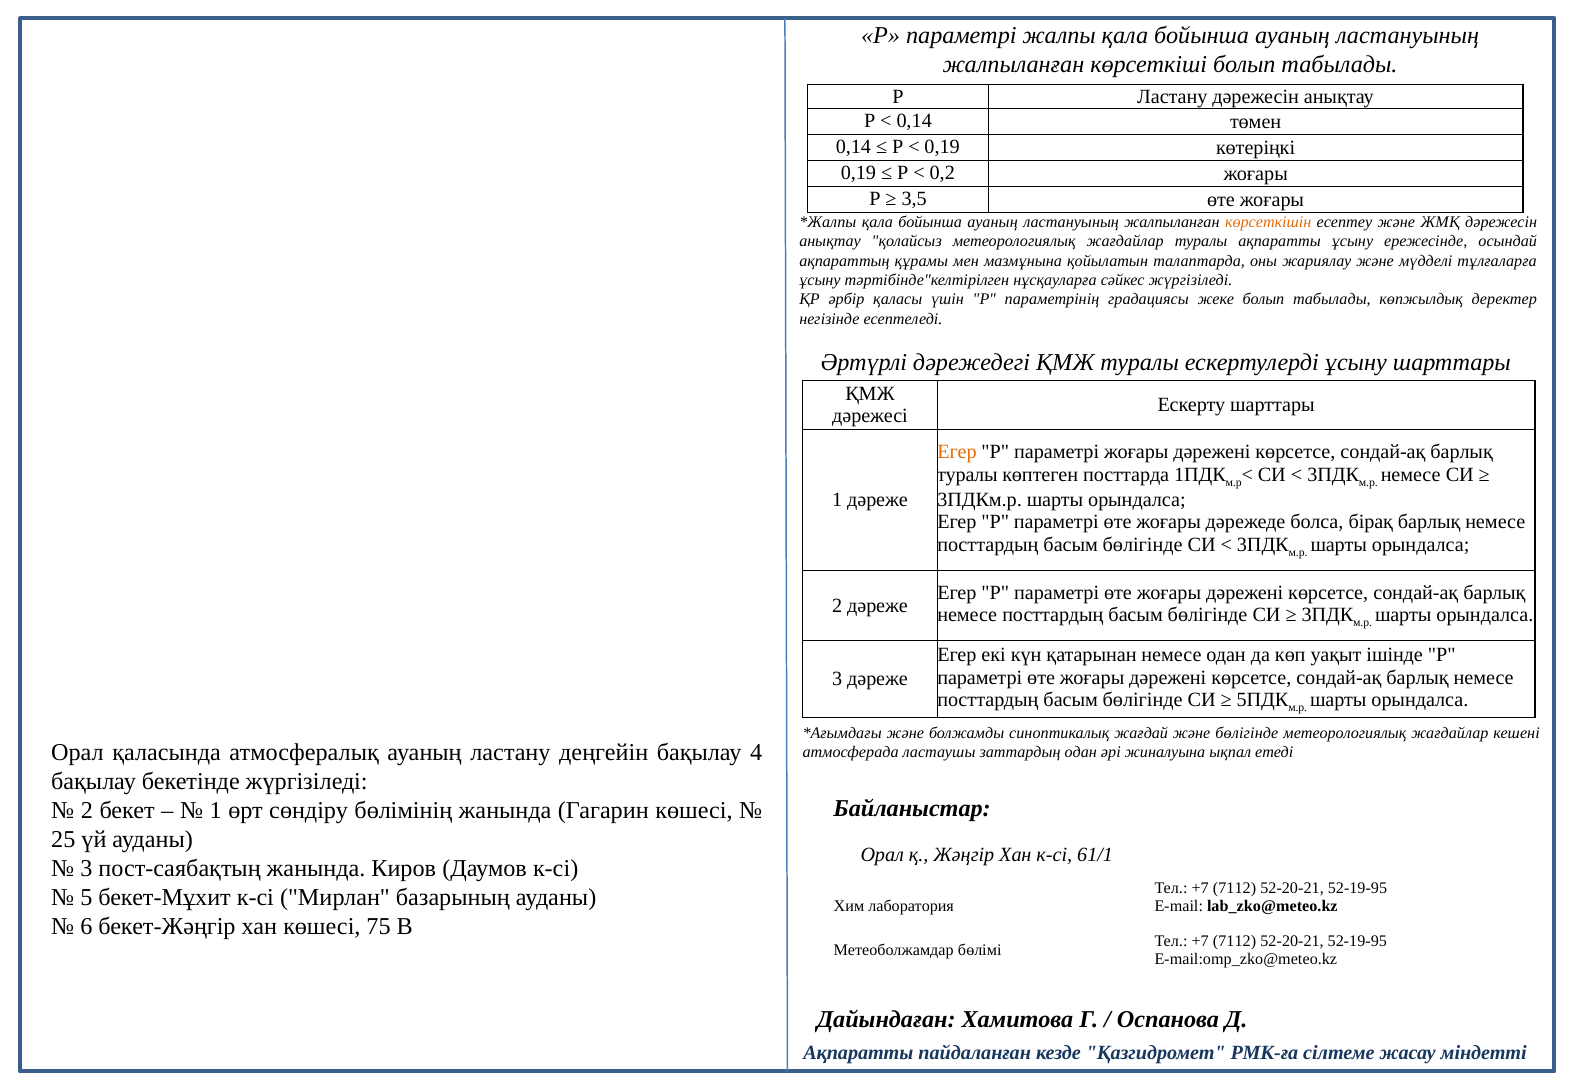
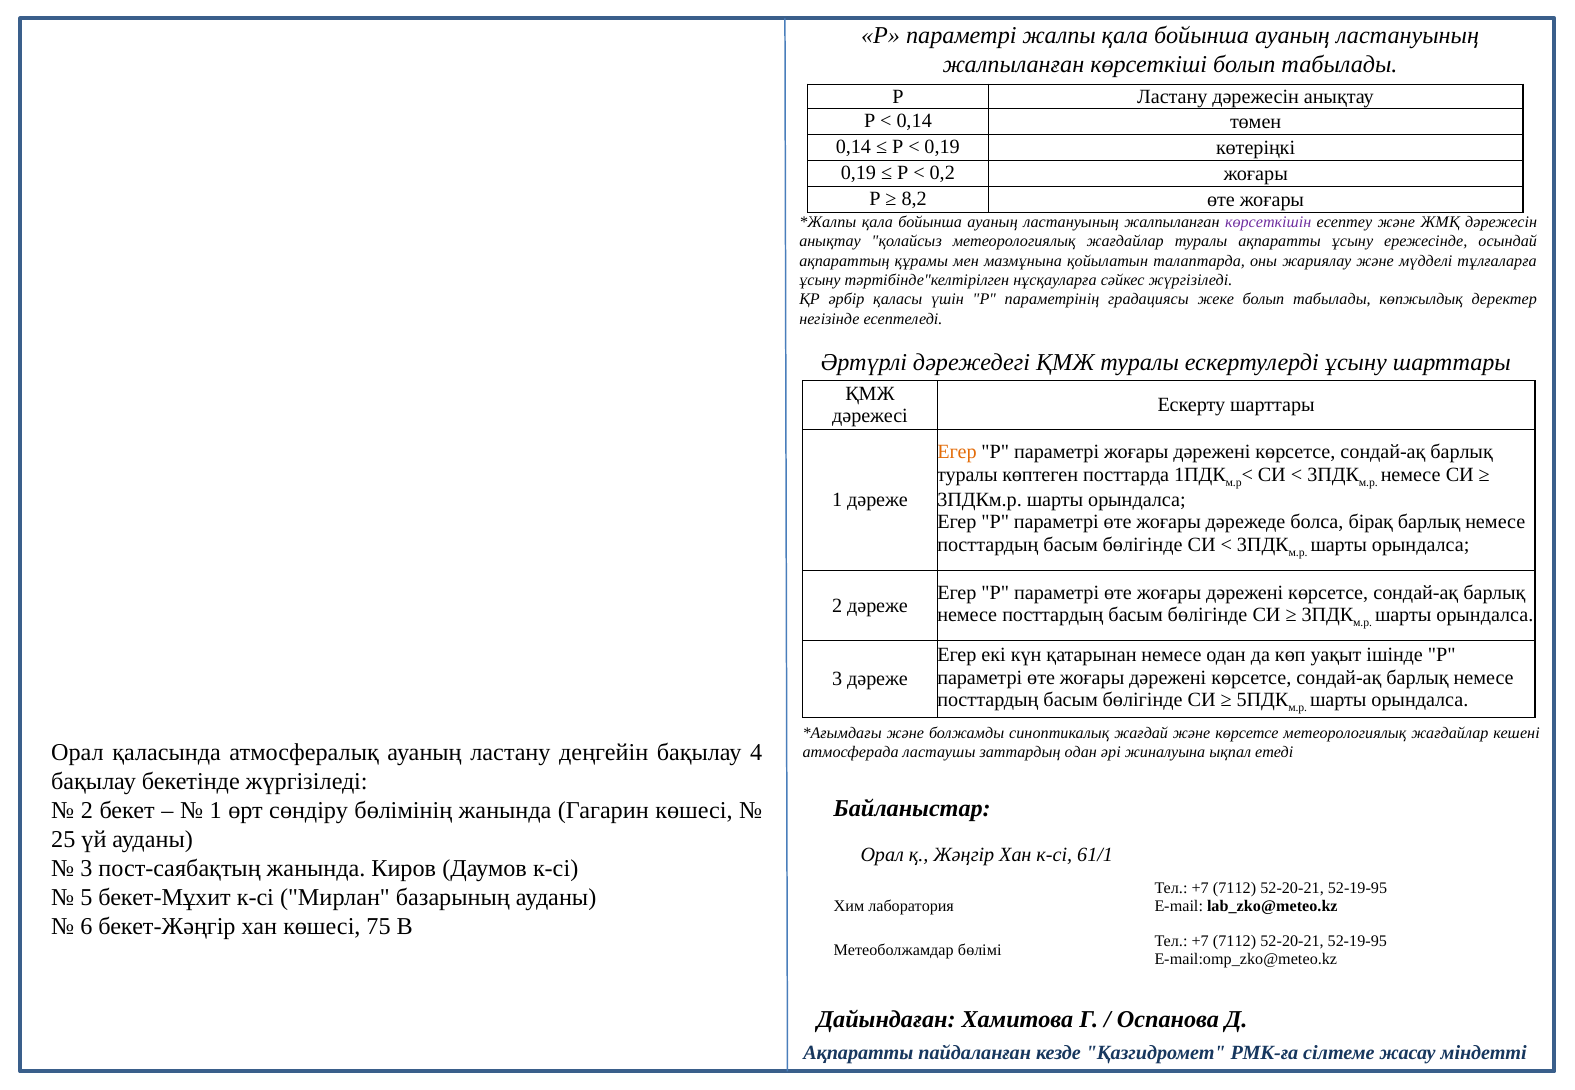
3,5: 3,5 -> 8,2
көрсеткішін colour: orange -> purple
және бөлігінде: бөлігінде -> көрсетсе
